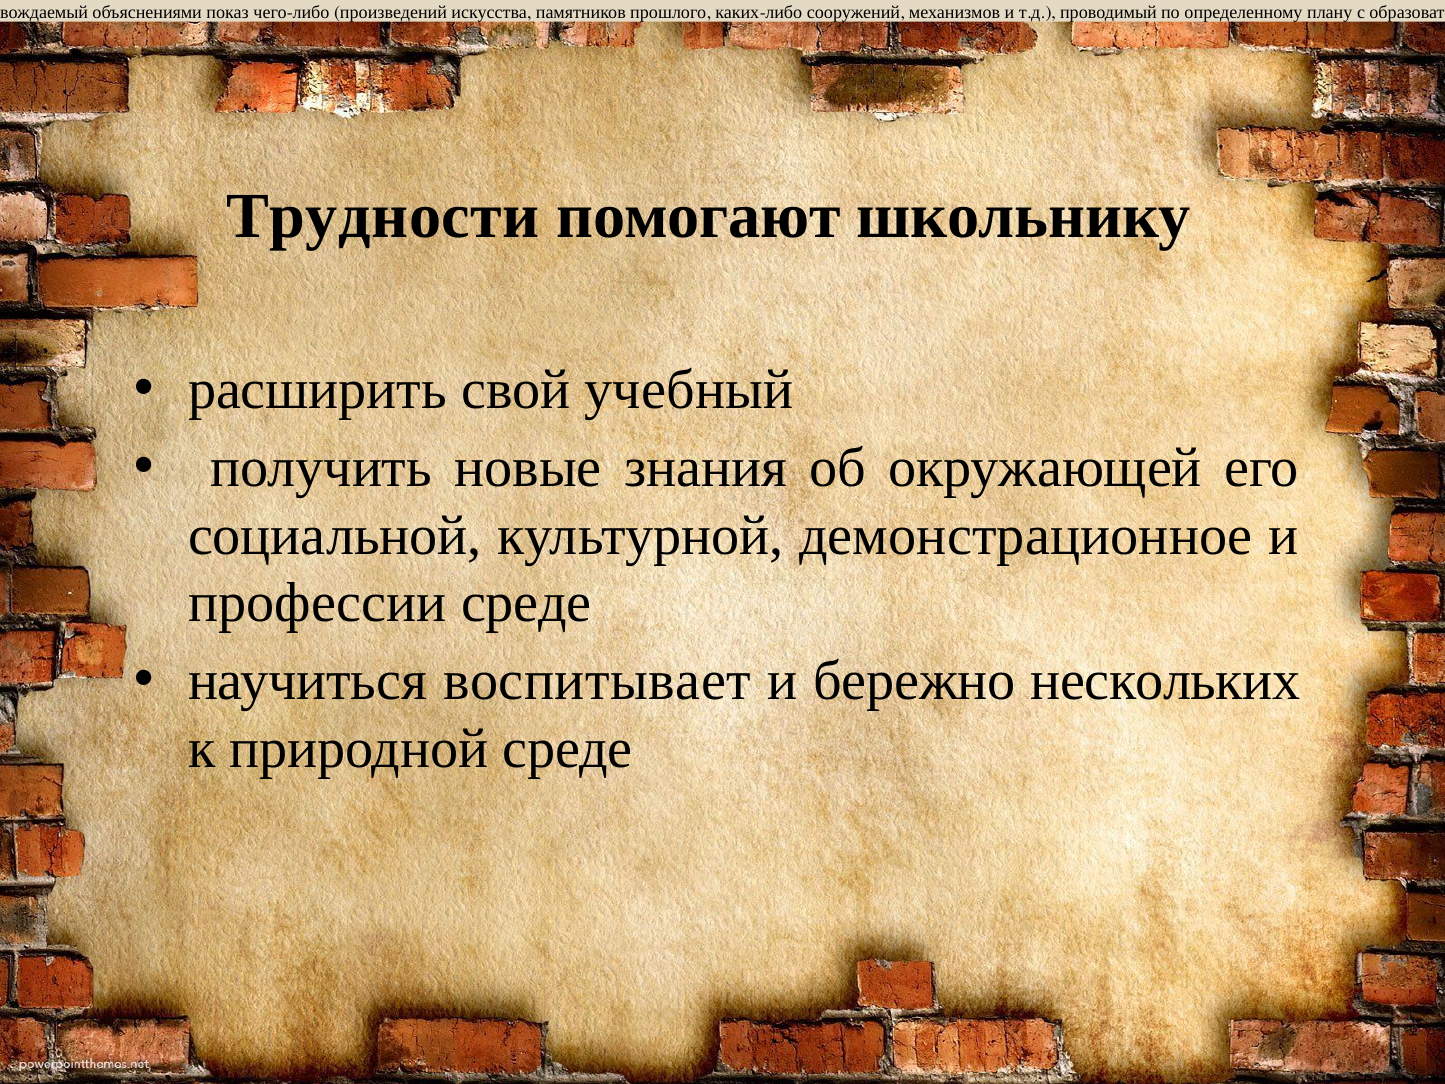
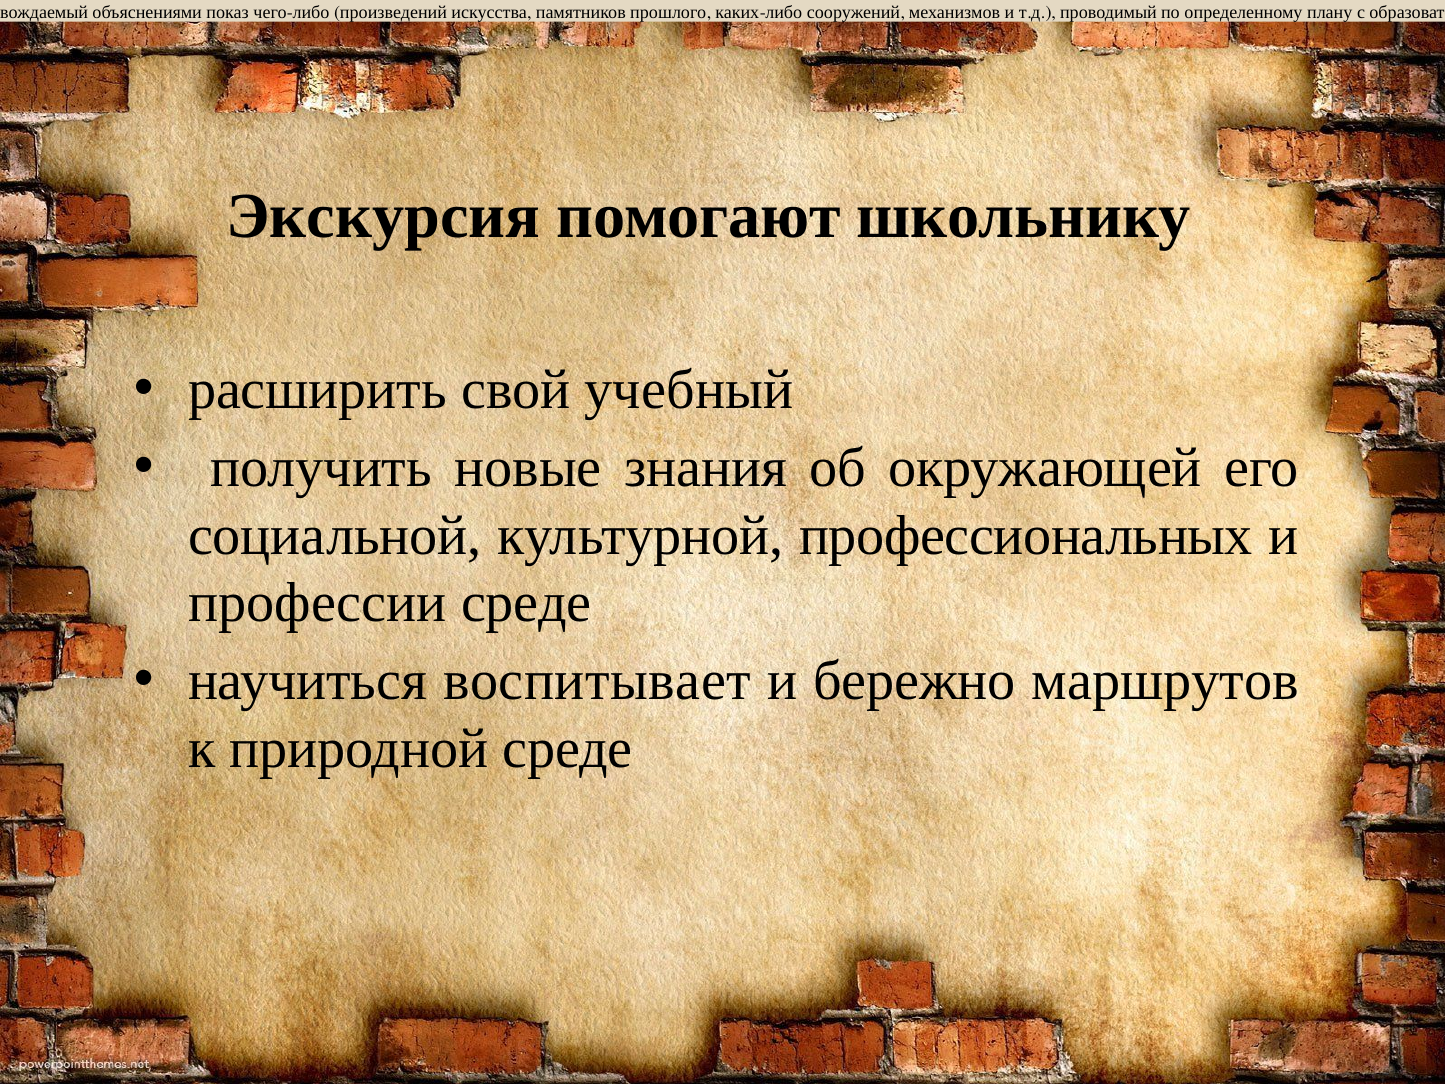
Трудности at (383, 217): Трудности -> Экскурсия
демонстрационное: демонстрационное -> профессиональных
нескольких: нескольких -> маршрутов
